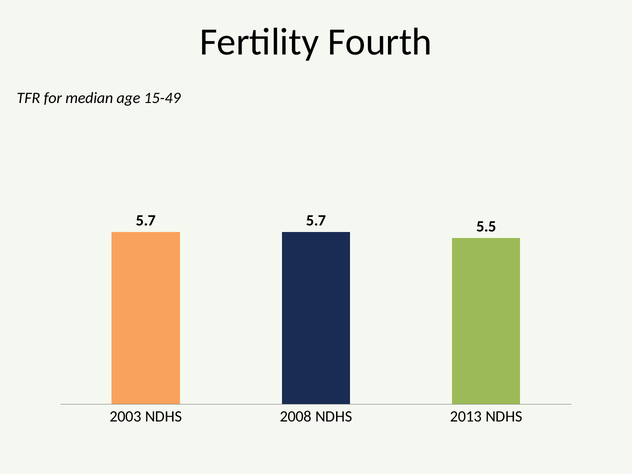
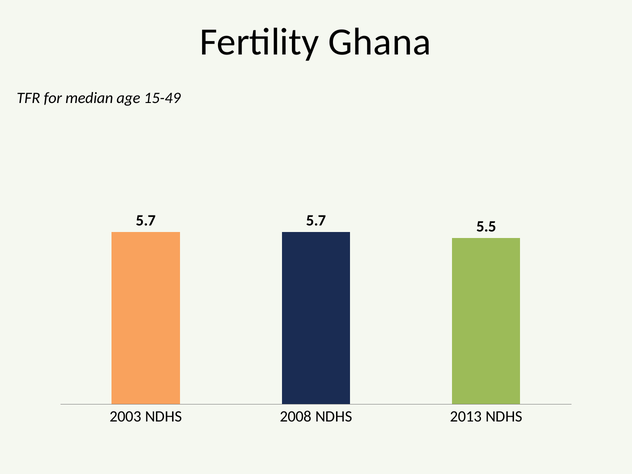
Fourth: Fourth -> Ghana
